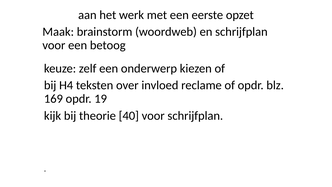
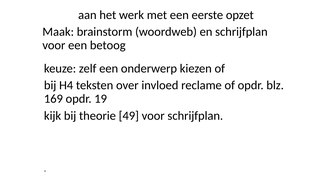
40: 40 -> 49
